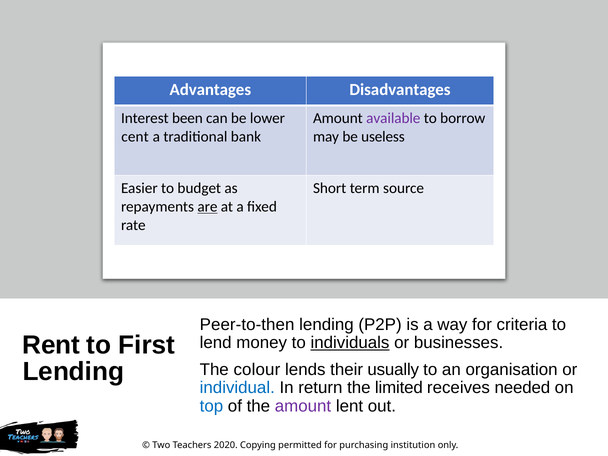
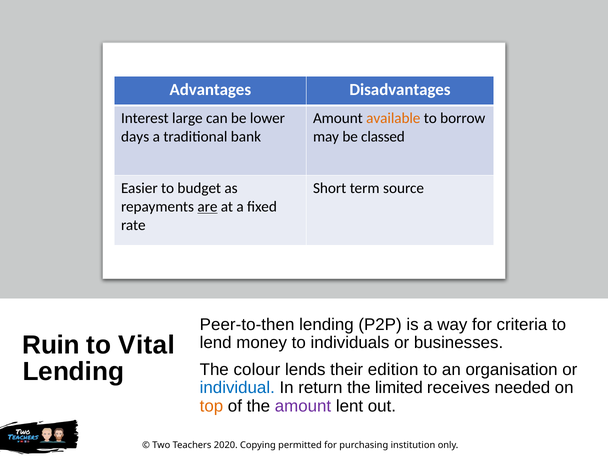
been: been -> large
available colour: purple -> orange
cent: cent -> days
useless: useless -> classed
Rent: Rent -> Ruin
First: First -> Vital
individuals underline: present -> none
usually: usually -> edition
top colour: blue -> orange
